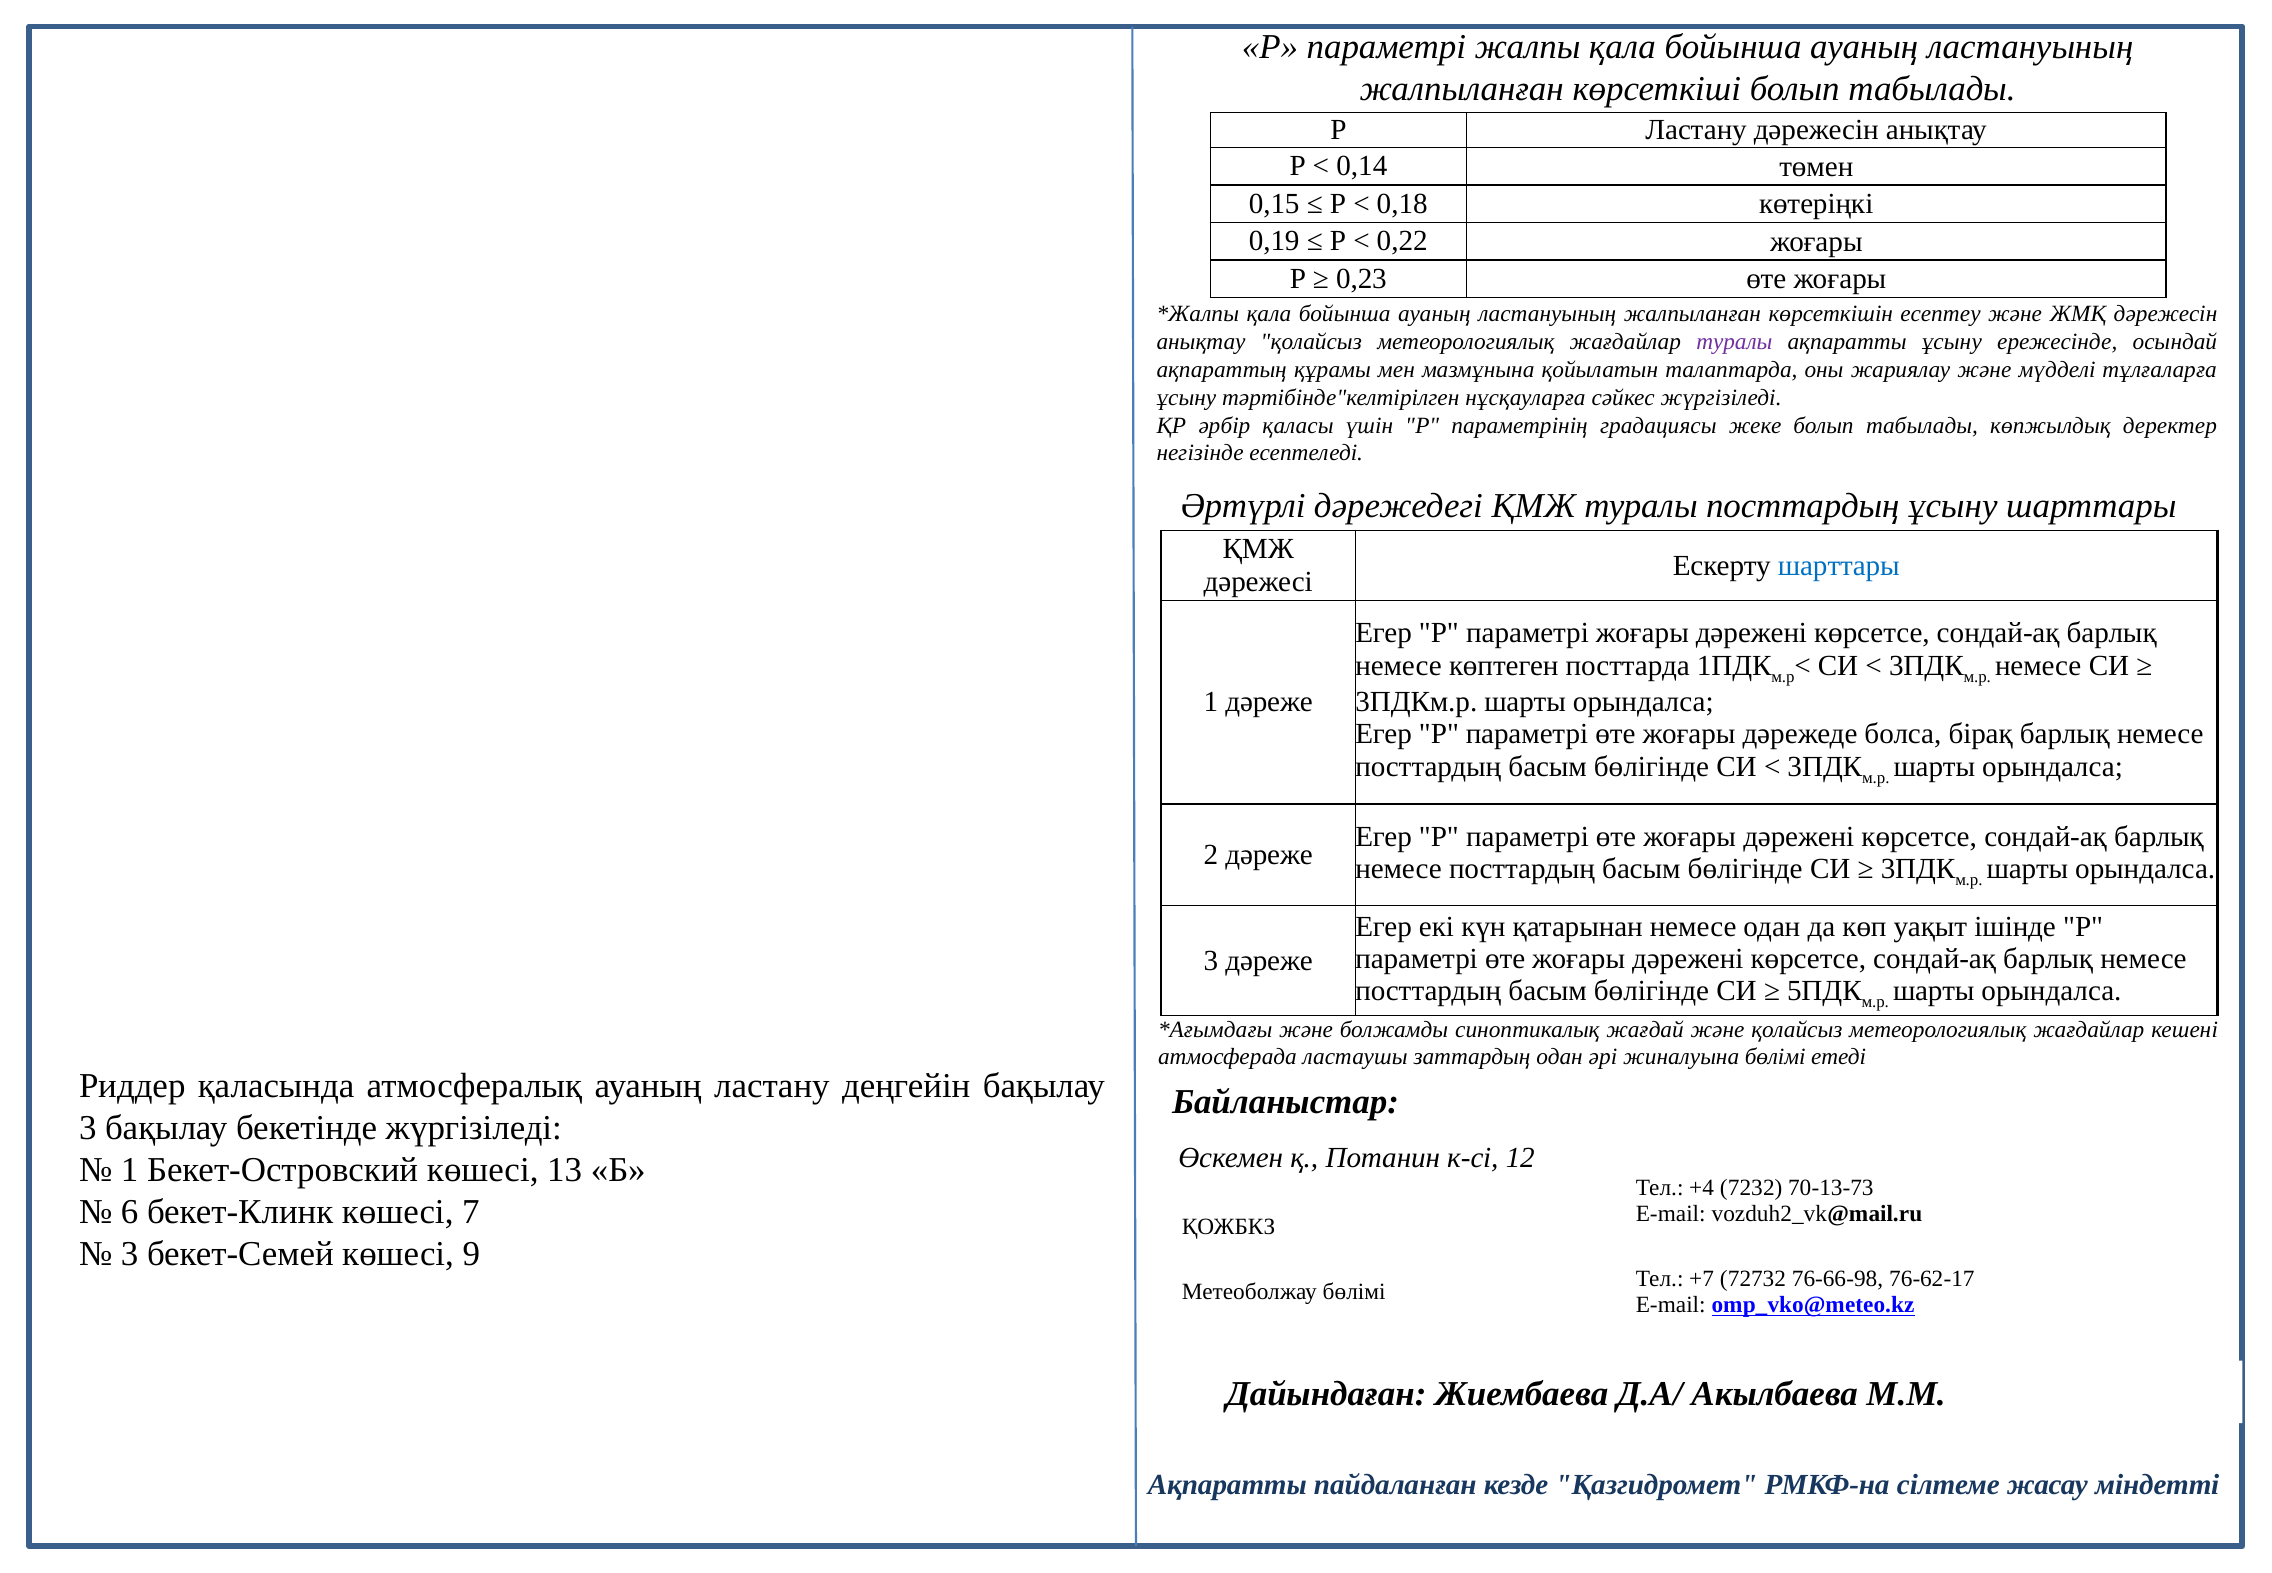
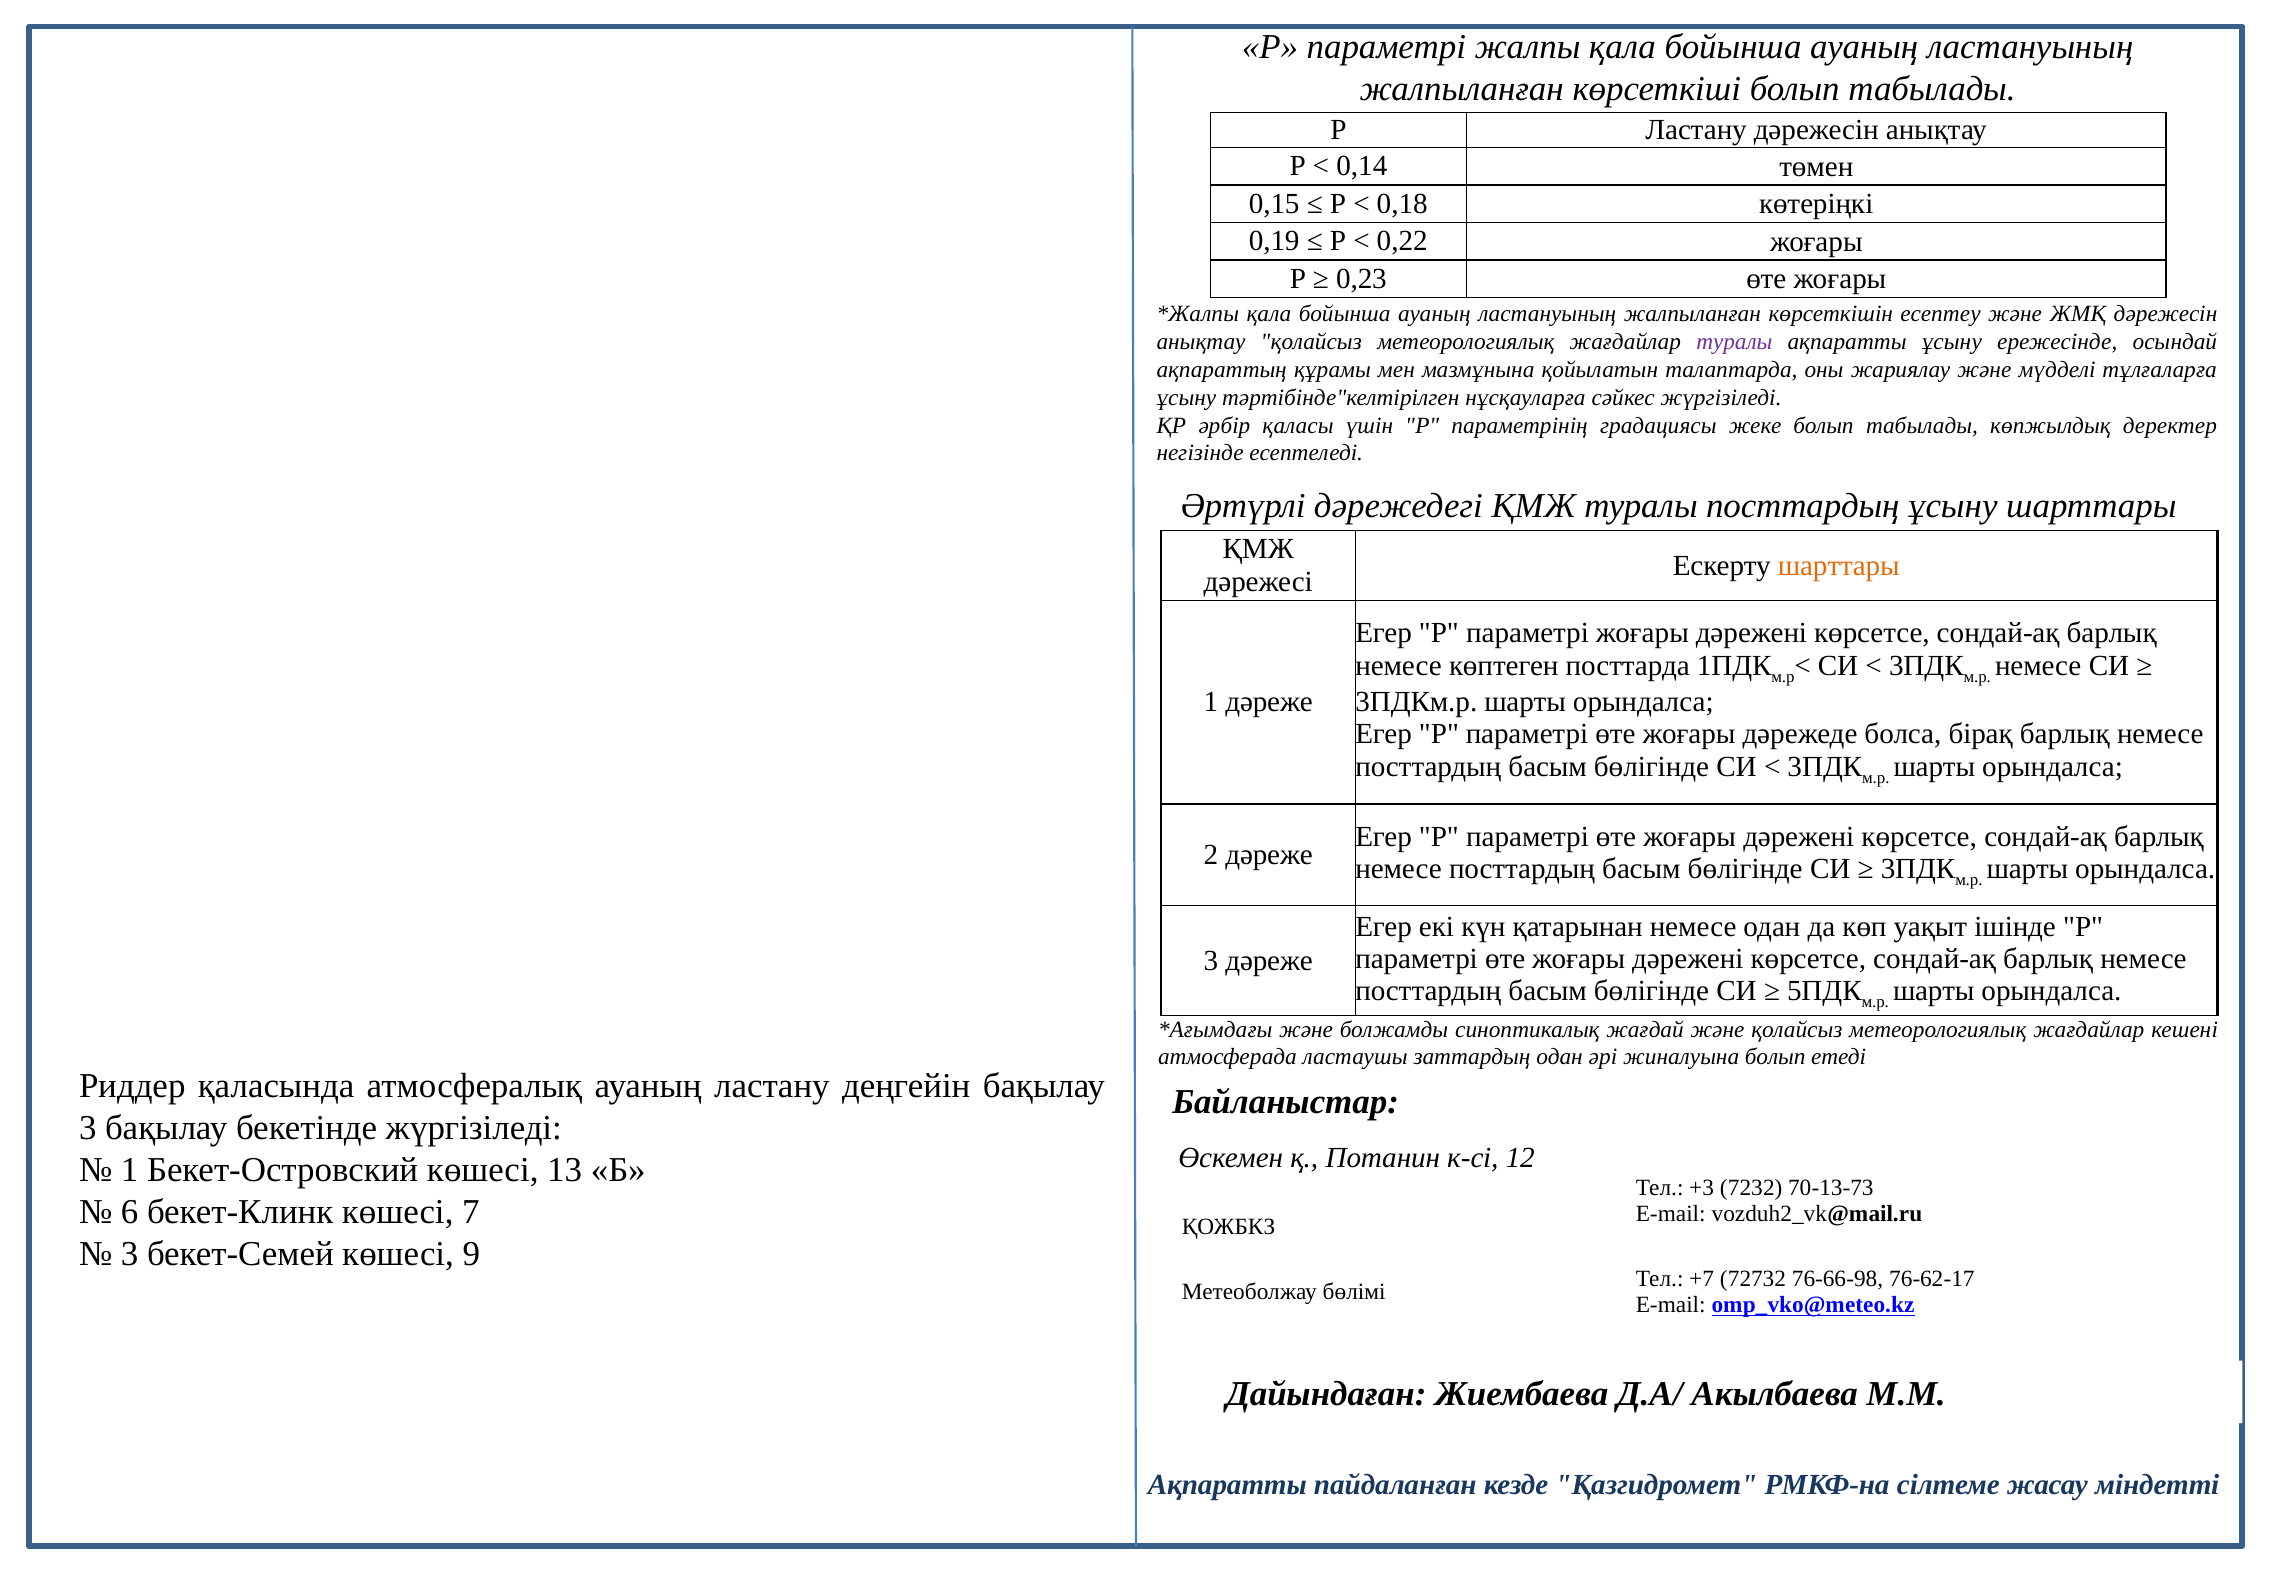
шарттары at (1839, 565) colour: blue -> orange
жиналуына бөлімі: бөлімі -> болып
+4: +4 -> +3
